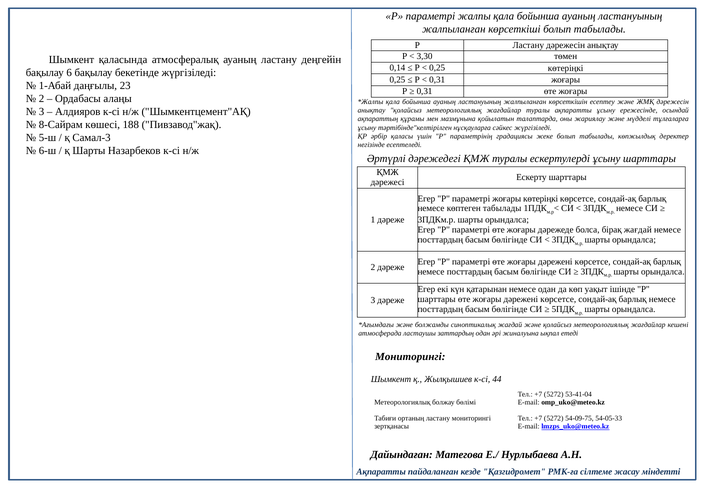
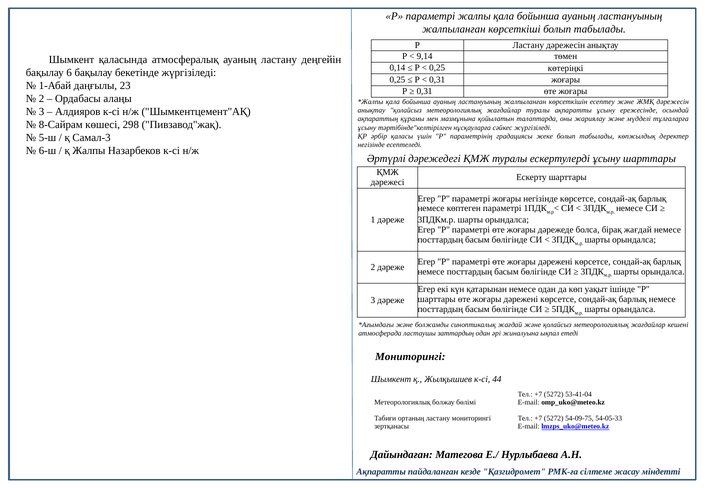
3,30: 3,30 -> 9,14
188: 188 -> 298
қ Шарты: Шарты -> Жалпы
жоғары көтеріңкі: көтеріңкі -> негізінде
көптеген табылады: табылады -> параметрі
